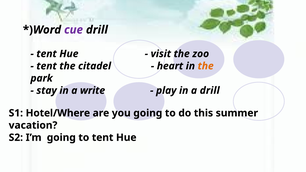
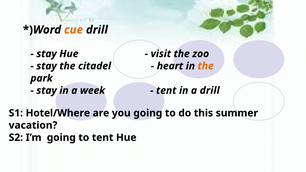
cue colour: purple -> orange
tent at (47, 54): tent -> stay
tent at (47, 66): tent -> stay
write: write -> week
play at (166, 91): play -> tent
